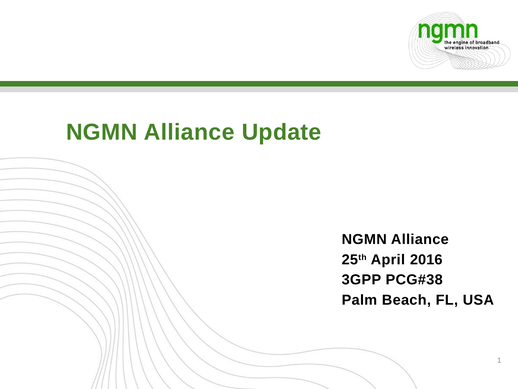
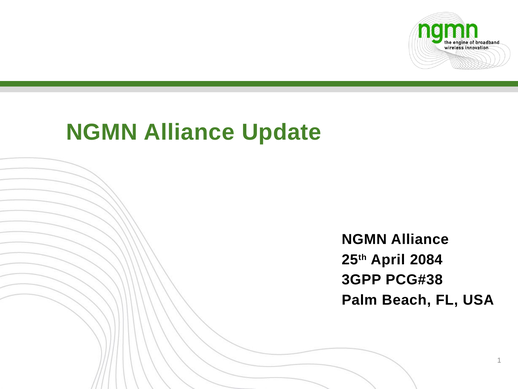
2016: 2016 -> 2084
